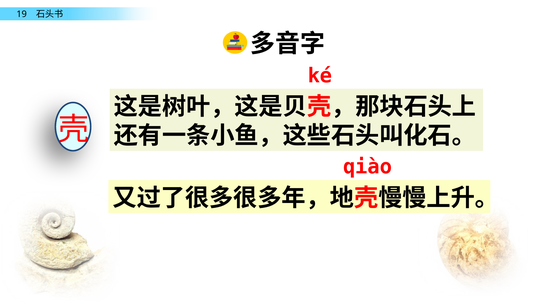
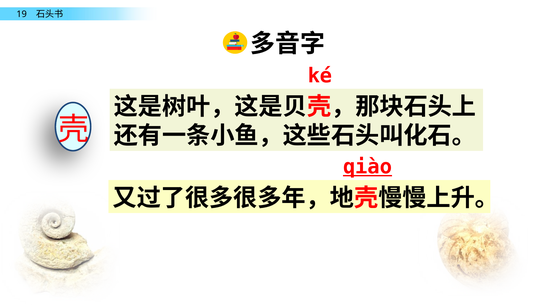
qiào underline: none -> present
